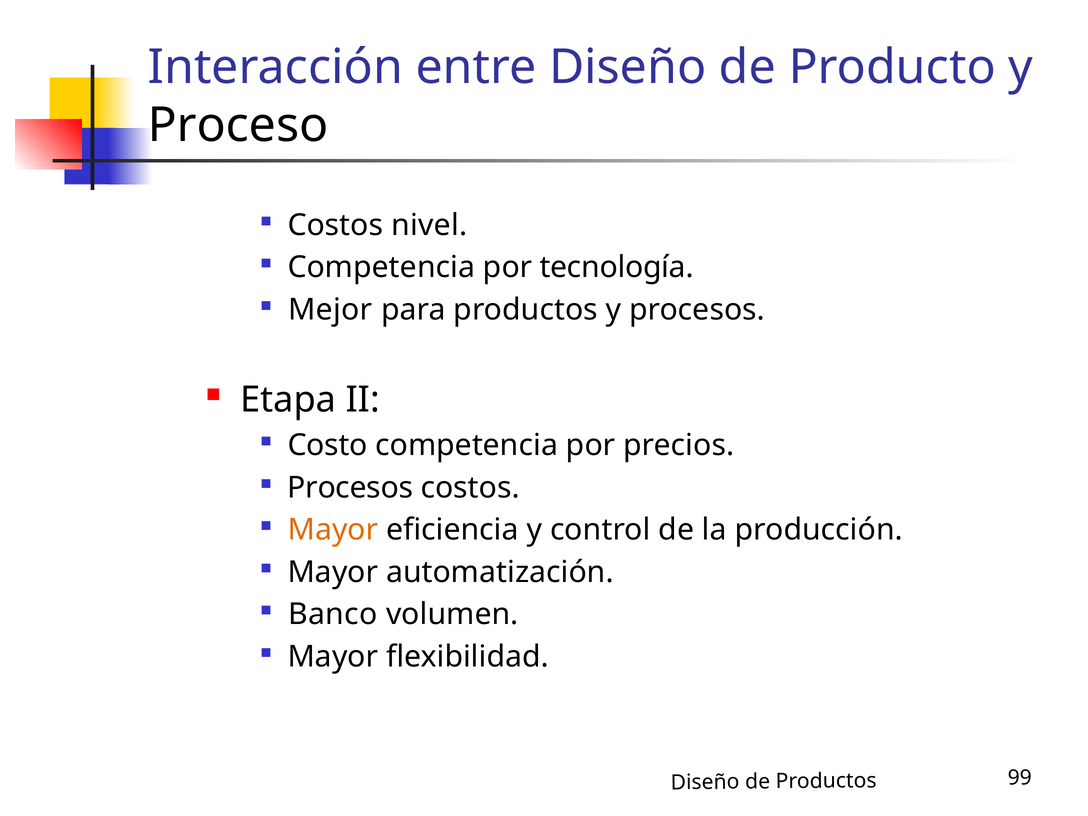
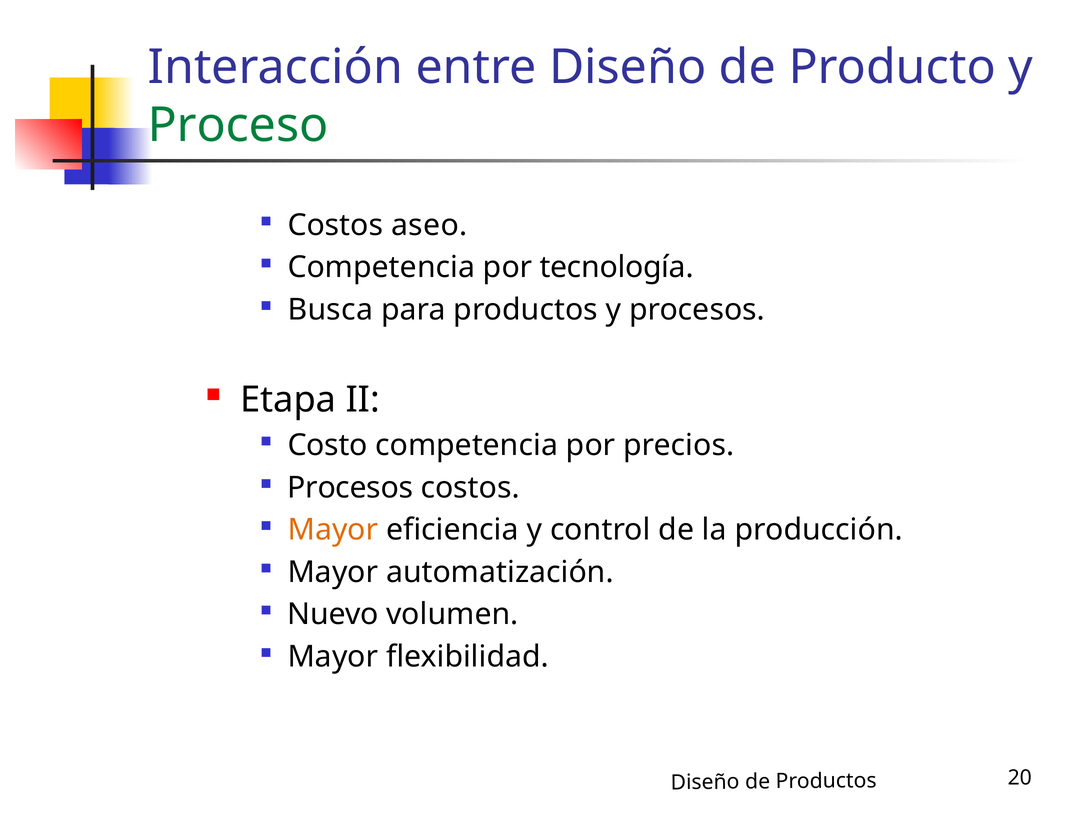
Proceso colour: black -> green
nivel: nivel -> aseo
Mejor: Mejor -> Busca
Banco: Banco -> Nuevo
99: 99 -> 20
